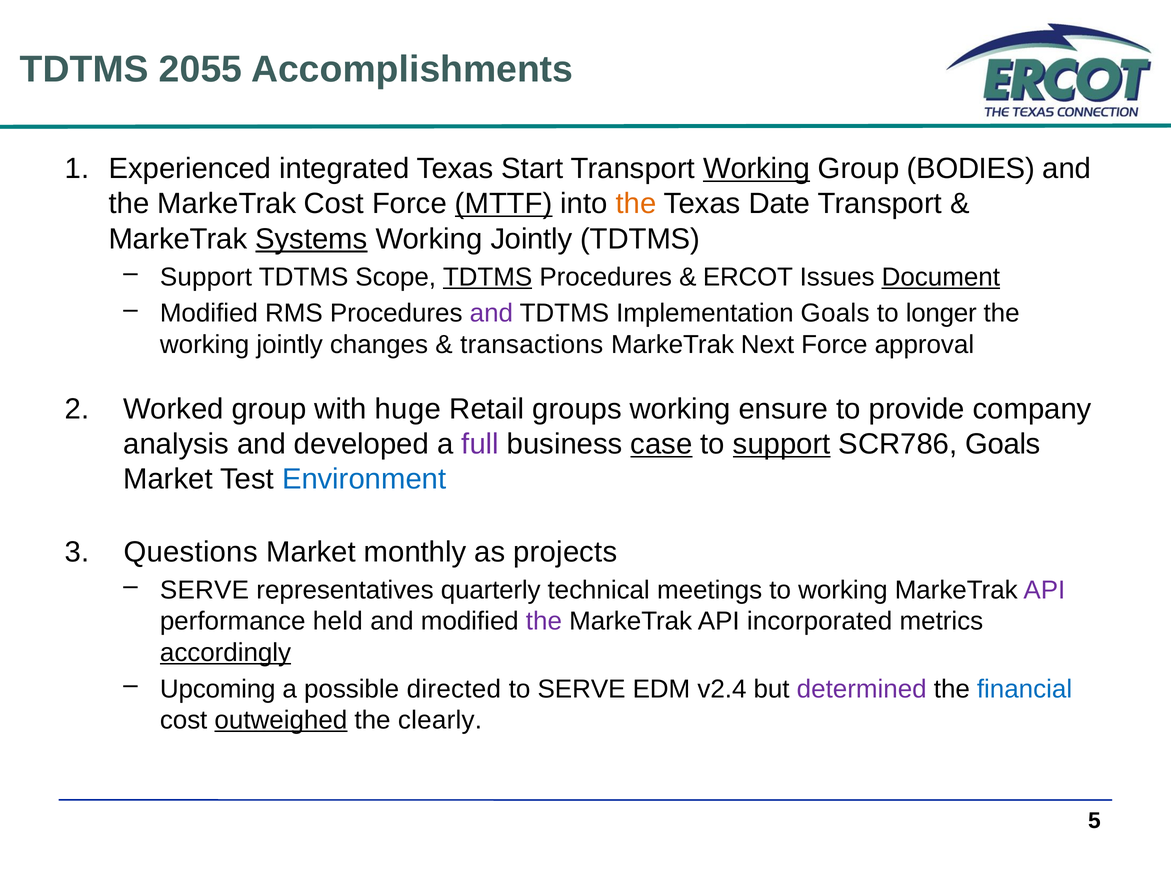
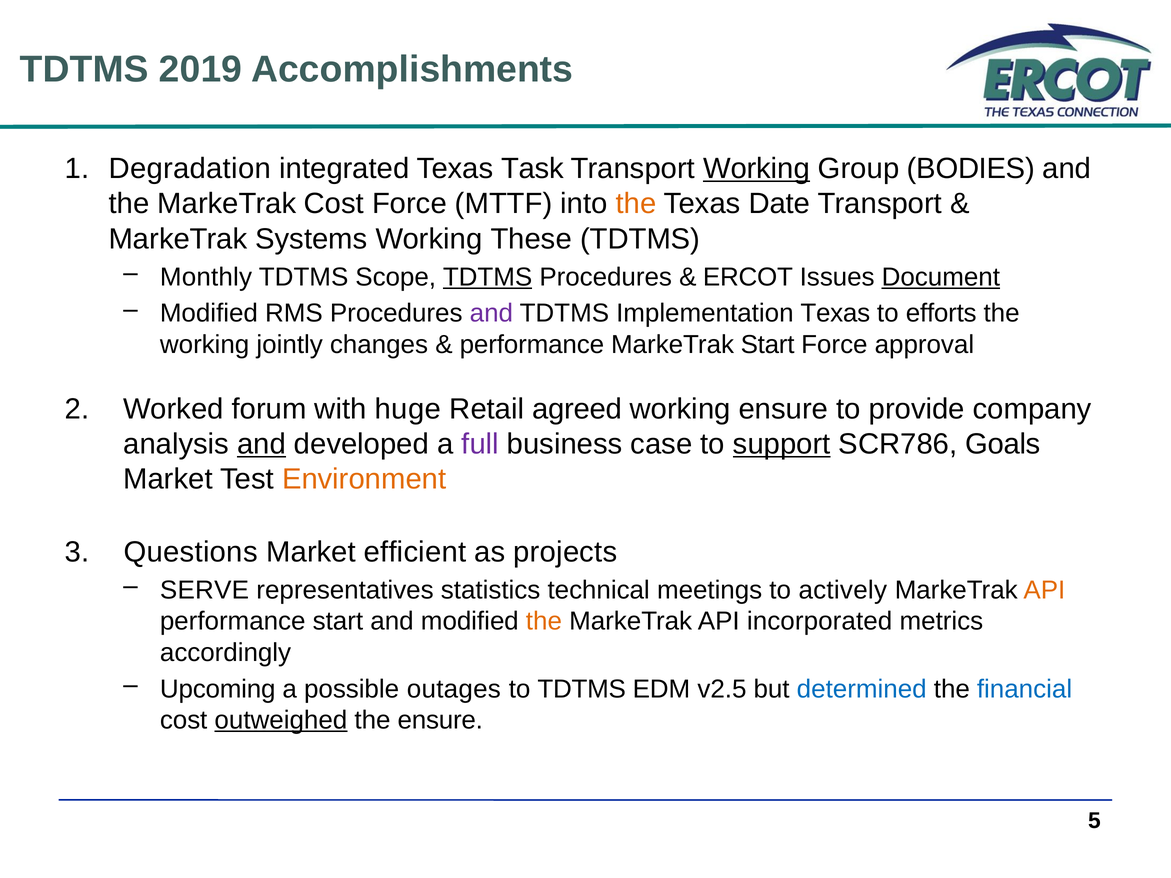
2055: 2055 -> 2019
Experienced: Experienced -> Degradation
Start: Start -> Task
MTTF underline: present -> none
Systems underline: present -> none
Jointly at (531, 239): Jointly -> These
Support at (206, 277): Support -> Monthly
Implementation Goals: Goals -> Texas
longer: longer -> efforts
transactions at (532, 345): transactions -> performance
MarkeTrak Next: Next -> Start
Worked group: group -> forum
groups: groups -> agreed
and at (261, 444) underline: none -> present
case underline: present -> none
Environment colour: blue -> orange
monthly: monthly -> efficient
quarterly: quarterly -> statistics
to working: working -> actively
API at (1044, 590) colour: purple -> orange
performance held: held -> start
the at (544, 622) colour: purple -> orange
accordingly underline: present -> none
directed: directed -> outages
to SERVE: SERVE -> TDTMS
v2.4: v2.4 -> v2.5
determined colour: purple -> blue
the clearly: clearly -> ensure
